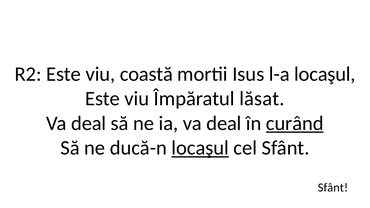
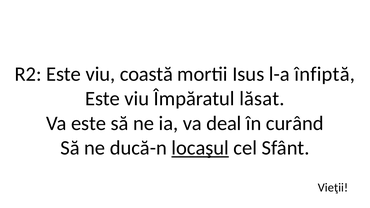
l-a locaşul: locaşul -> înfiptă
deal at (89, 123): deal -> este
curând underline: present -> none
Sfânt at (333, 188): Sfânt -> Vieţii
